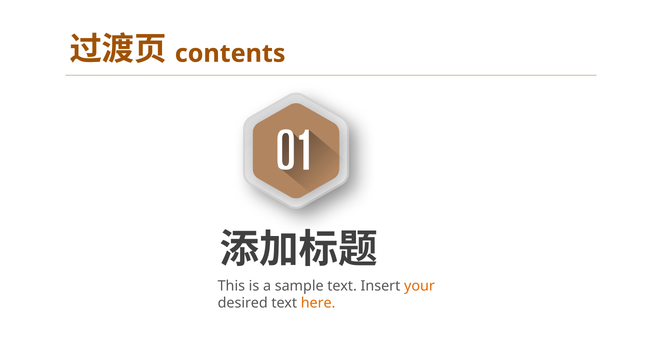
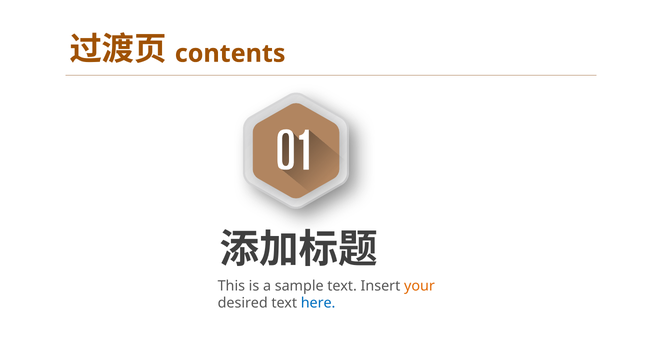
here colour: orange -> blue
